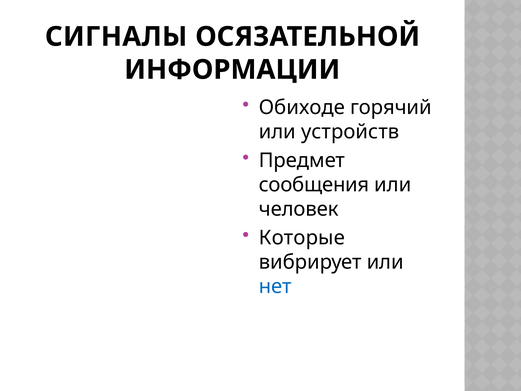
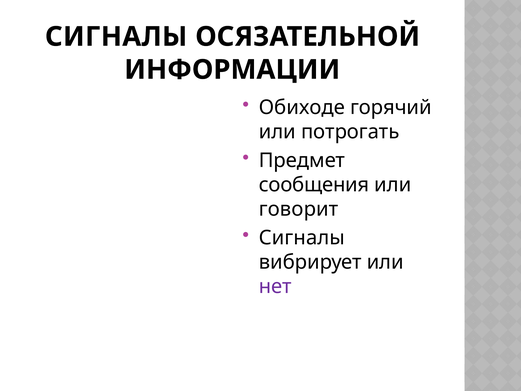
устройств: устройств -> потрогать
человек: человек -> говорит
Которые at (302, 238): Которые -> Сигналы
нет colour: blue -> purple
